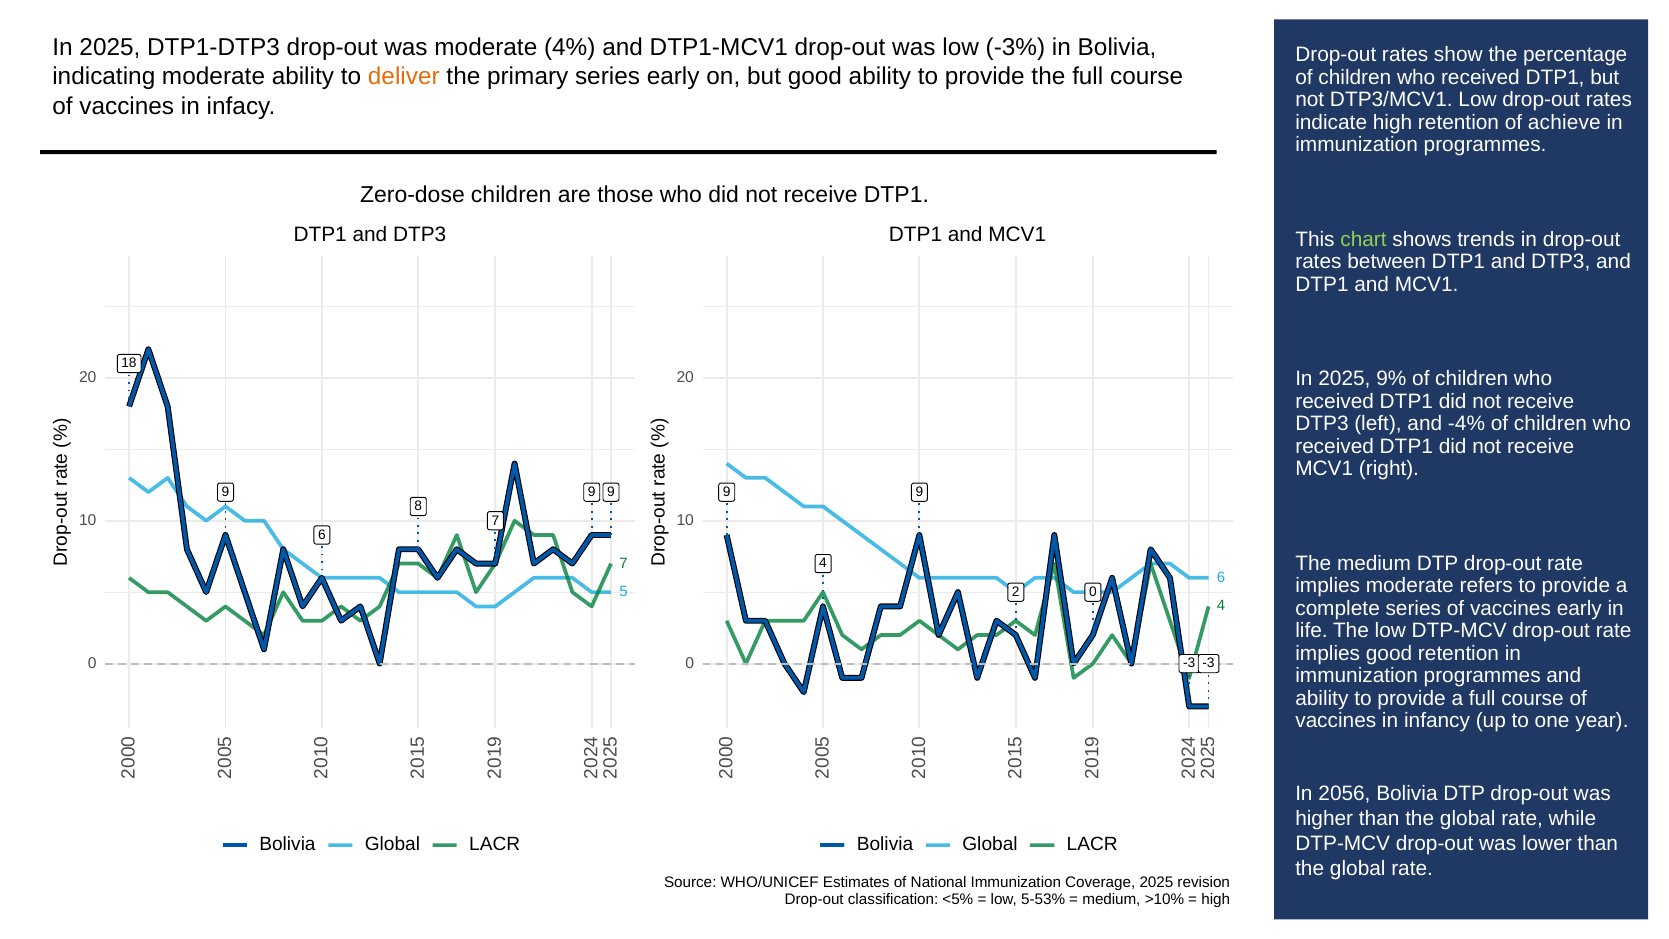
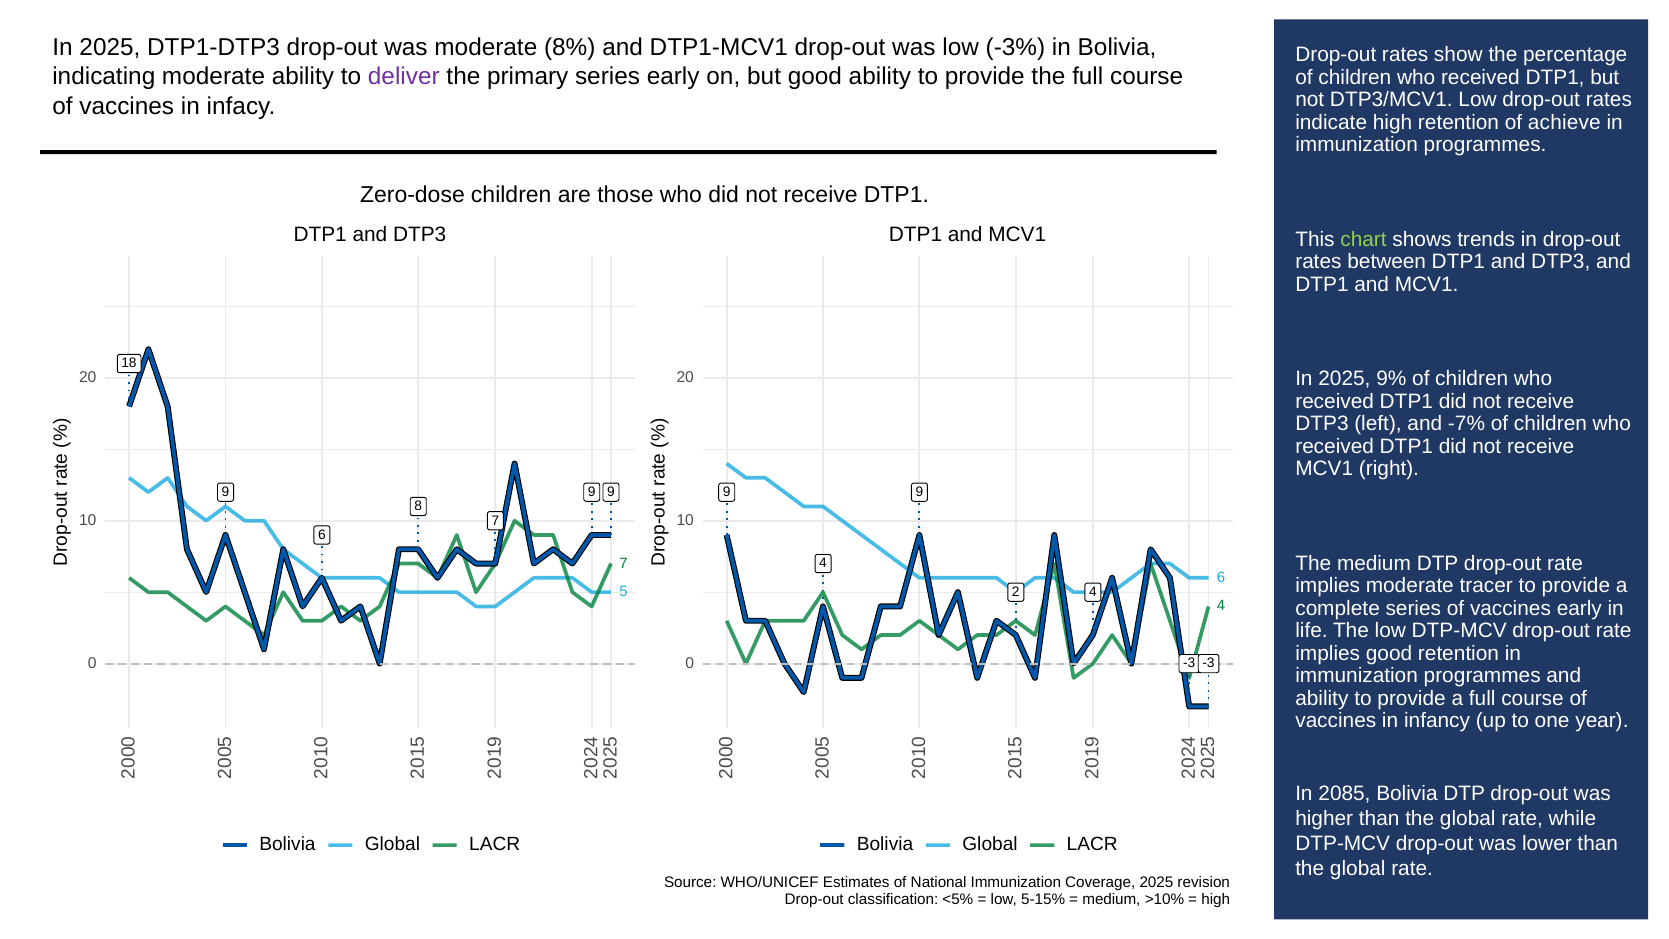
4%: 4% -> 8%
deliver colour: orange -> purple
-4%: -4% -> -7%
refers: refers -> tracer
0 at (1093, 592): 0 -> 4
2056: 2056 -> 2085
5-53%: 5-53% -> 5-15%
